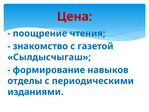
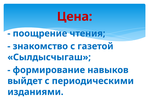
отделы: отделы -> выйдет
